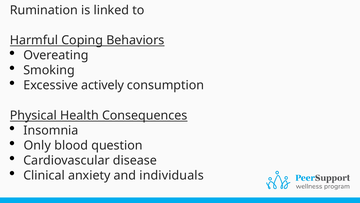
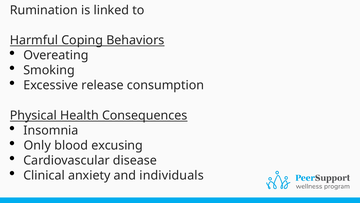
actively: actively -> release
question: question -> excusing
